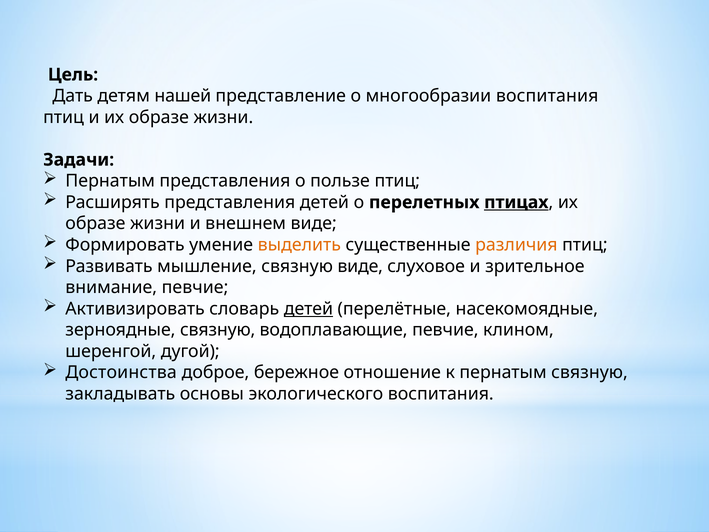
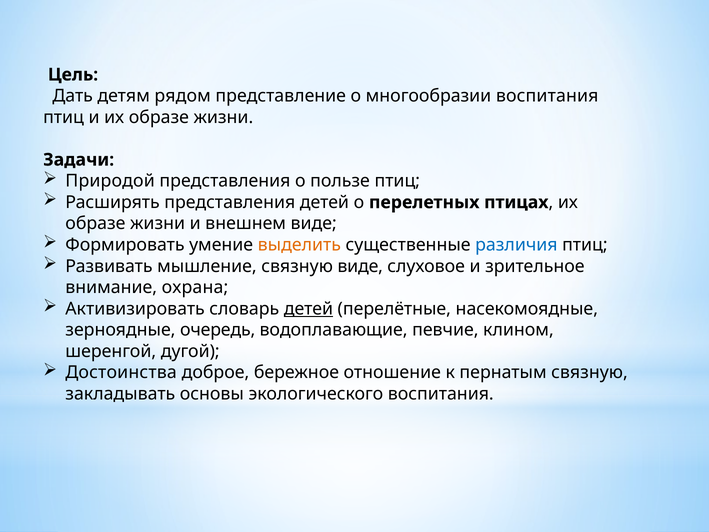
нашей: нашей -> рядом
Пернатым at (110, 181): Пернатым -> Природой
птицах underline: present -> none
различия colour: orange -> blue
внимание певчие: певчие -> охрана
зерноядные связную: связную -> очередь
